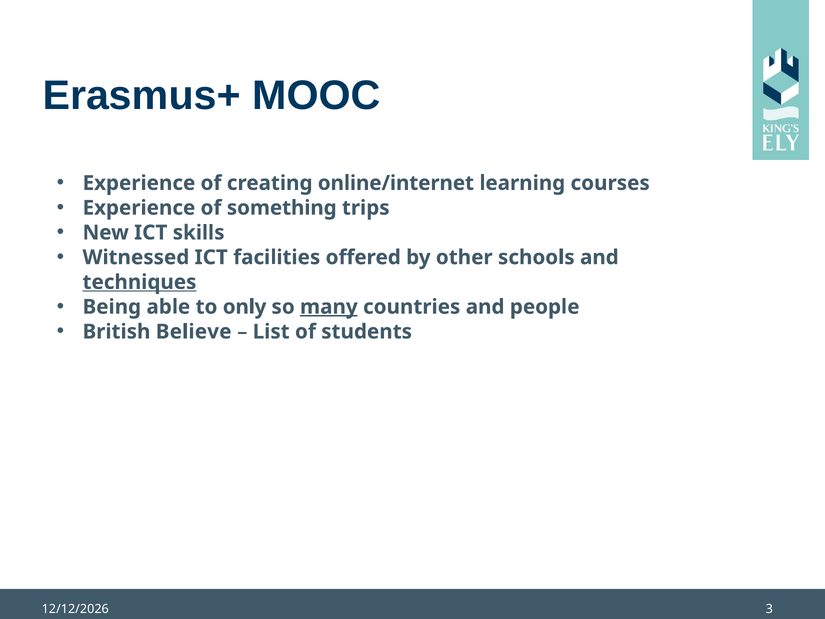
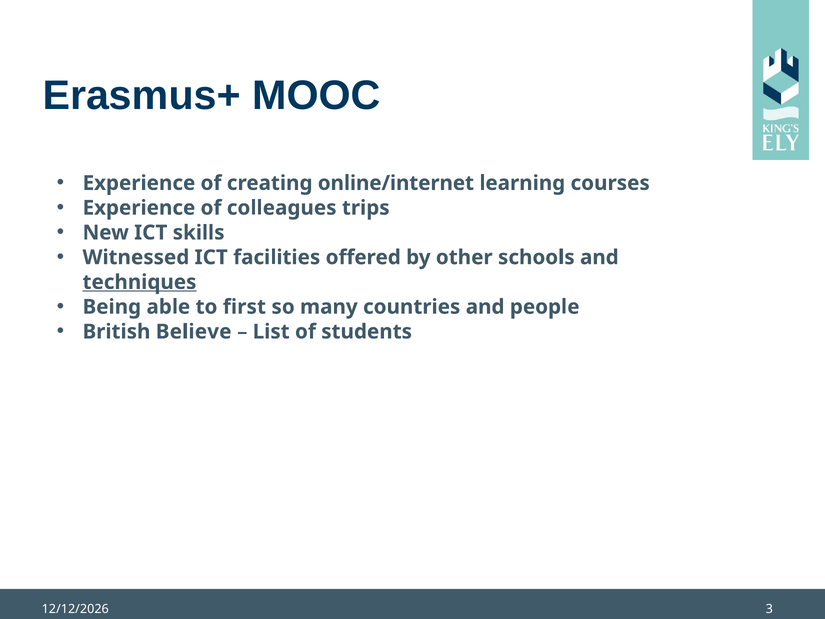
something: something -> colleagues
only: only -> first
many underline: present -> none
